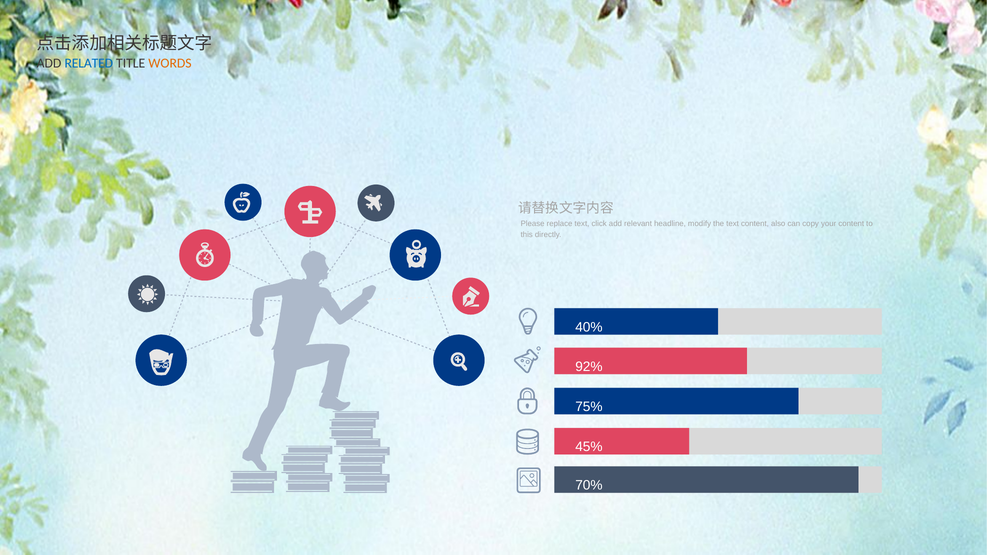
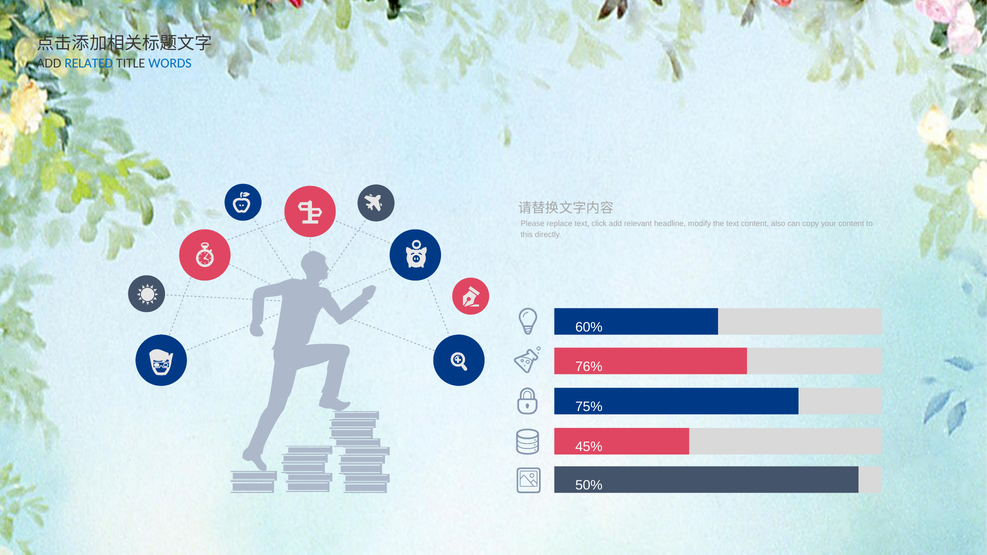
WORDS colour: orange -> blue
40%: 40% -> 60%
92%: 92% -> 76%
70%: 70% -> 50%
